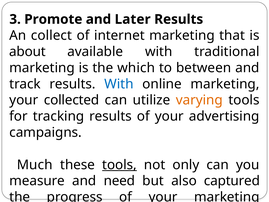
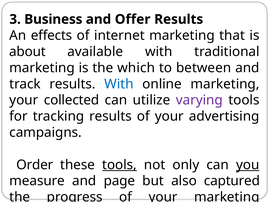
Promote: Promote -> Business
Later: Later -> Offer
collect: collect -> effects
varying colour: orange -> purple
Much: Much -> Order
you underline: none -> present
need: need -> page
